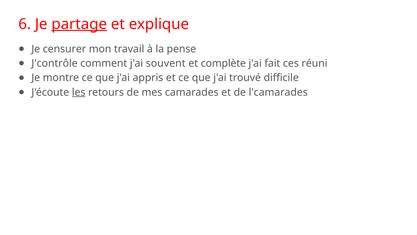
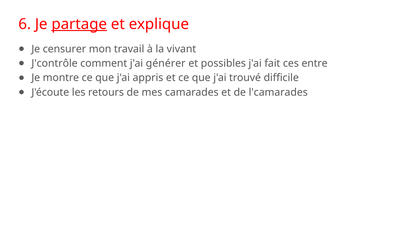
pense: pense -> vivant
souvent: souvent -> générer
complète: complète -> possibles
réuni: réuni -> entre
les underline: present -> none
